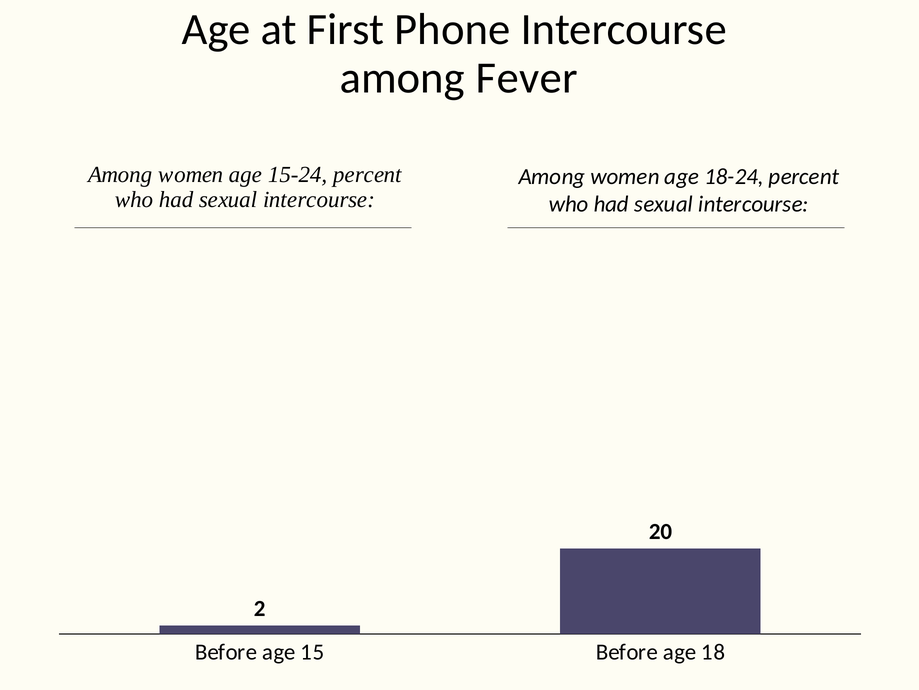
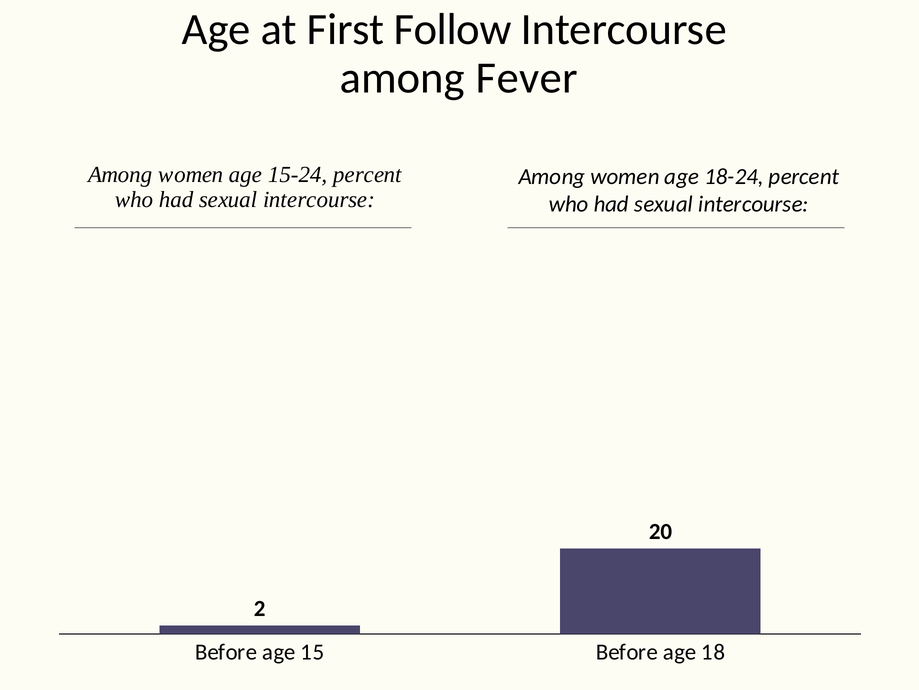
Phone: Phone -> Follow
